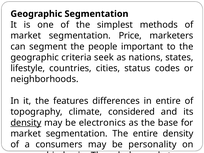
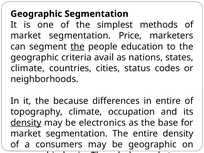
the at (78, 47) underline: none -> present
important: important -> education
seek: seek -> avail
lifestyle at (28, 68): lifestyle -> climate
features: features -> because
considered: considered -> occupation
be personality: personality -> geographic
